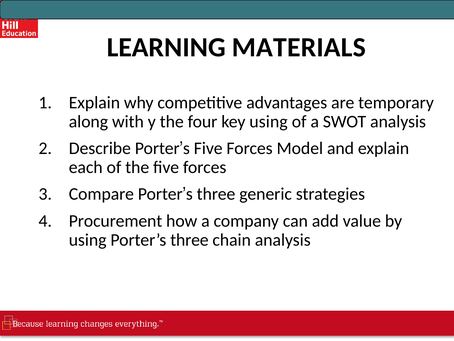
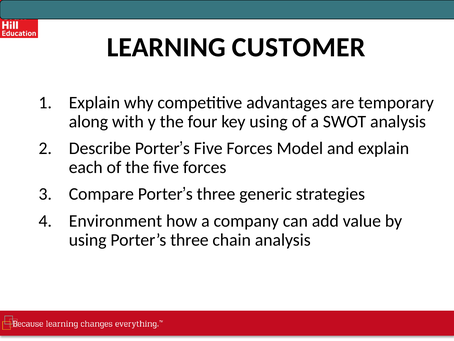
MATERIALS: MATERIALS -> CUSTOMER
Procurement: Procurement -> Environment
